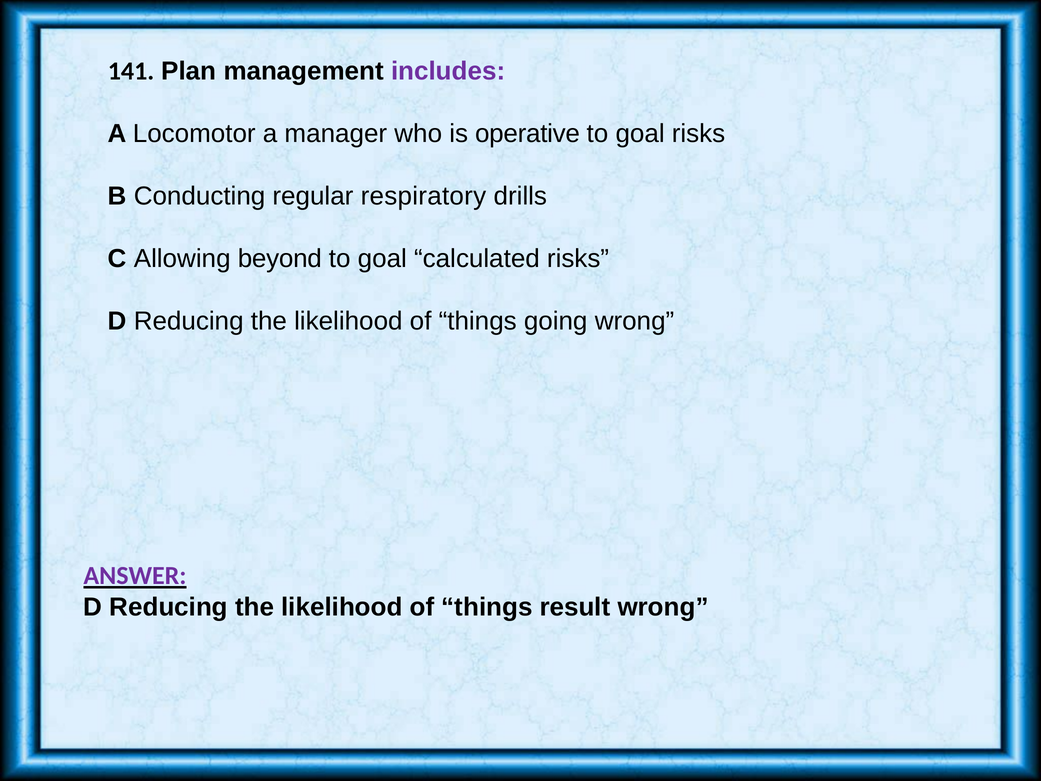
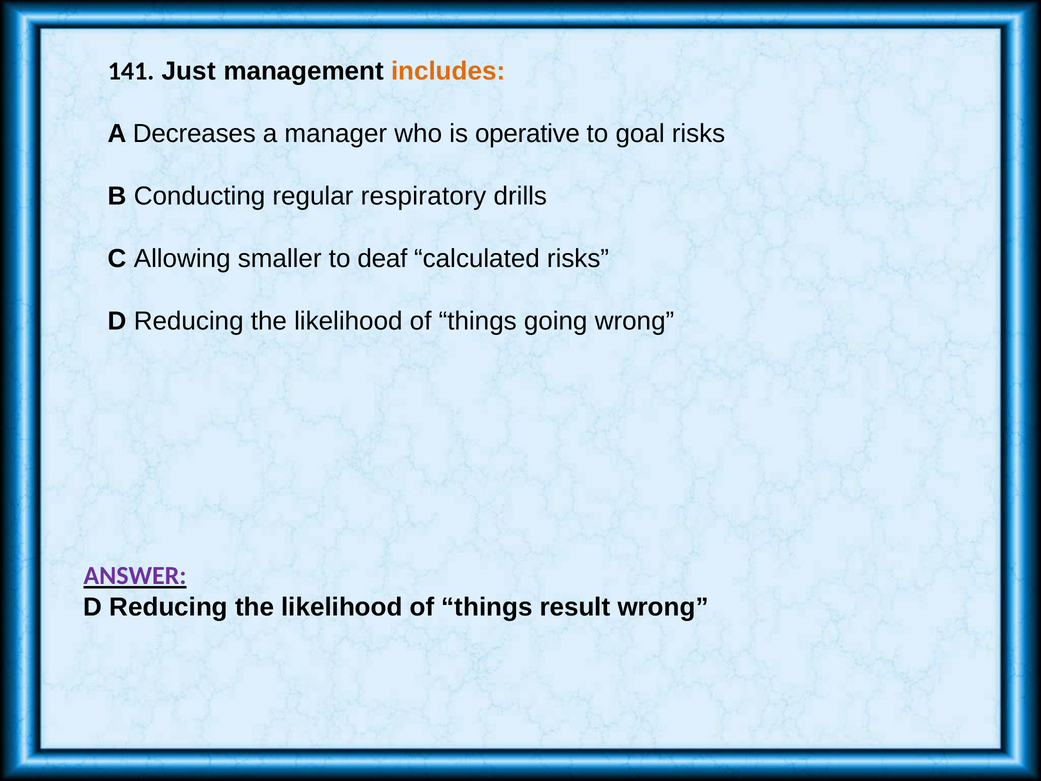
Plan: Plan -> Just
includes colour: purple -> orange
Locomotor: Locomotor -> Decreases
beyond: beyond -> smaller
goal at (382, 259): goal -> deaf
